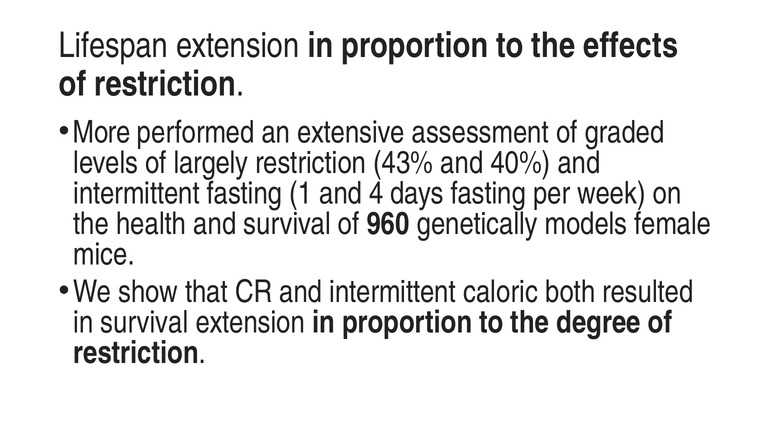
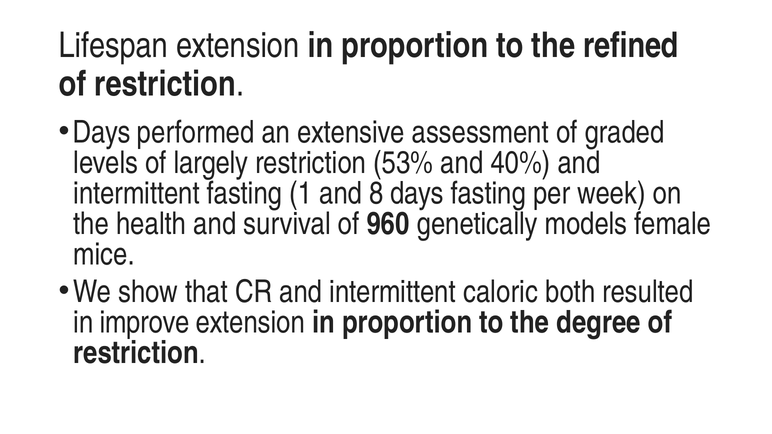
effects: effects -> refined
More at (102, 133): More -> Days
43%: 43% -> 53%
4: 4 -> 8
in survival: survival -> improve
